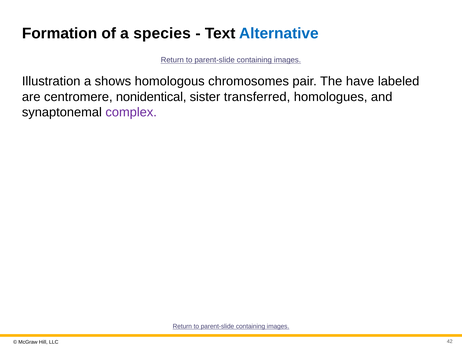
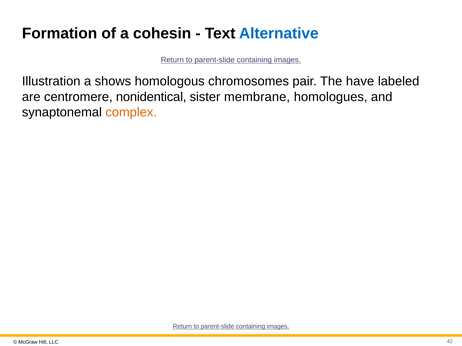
species: species -> cohesin
transferred: transferred -> membrane
complex colour: purple -> orange
